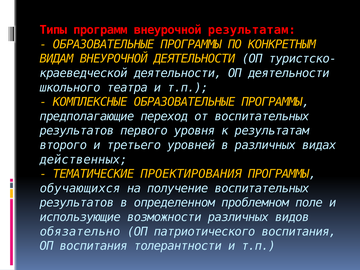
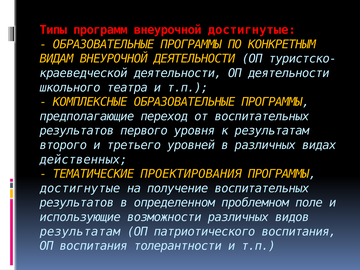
внеурочной результатам: результатам -> достигнутые
обучающихся at (80, 188): обучающихся -> достигнутые
обязательно at (80, 232): обязательно -> результатам
